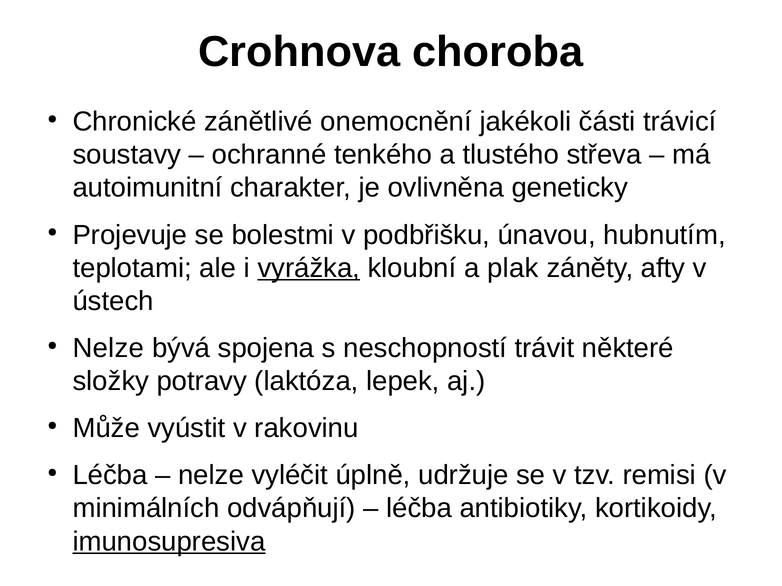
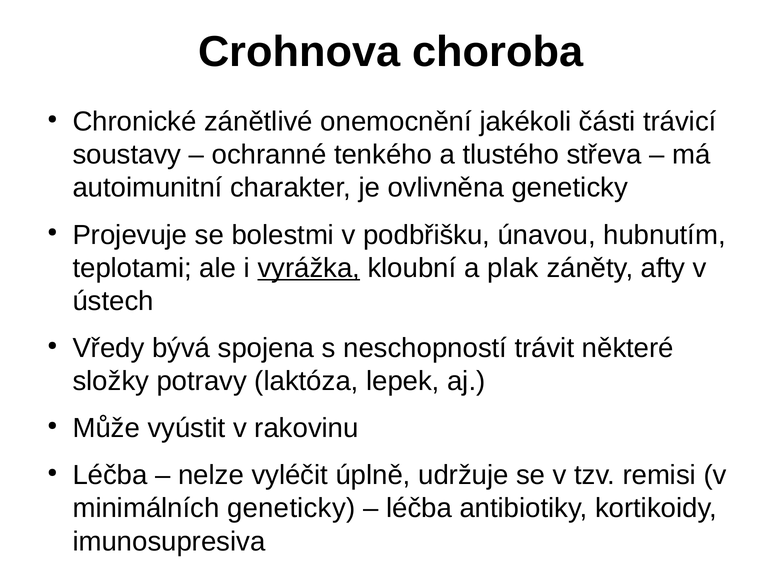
Nelze at (108, 348): Nelze -> Vředy
minimálních odvápňují: odvápňují -> geneticky
imunosupresiva underline: present -> none
